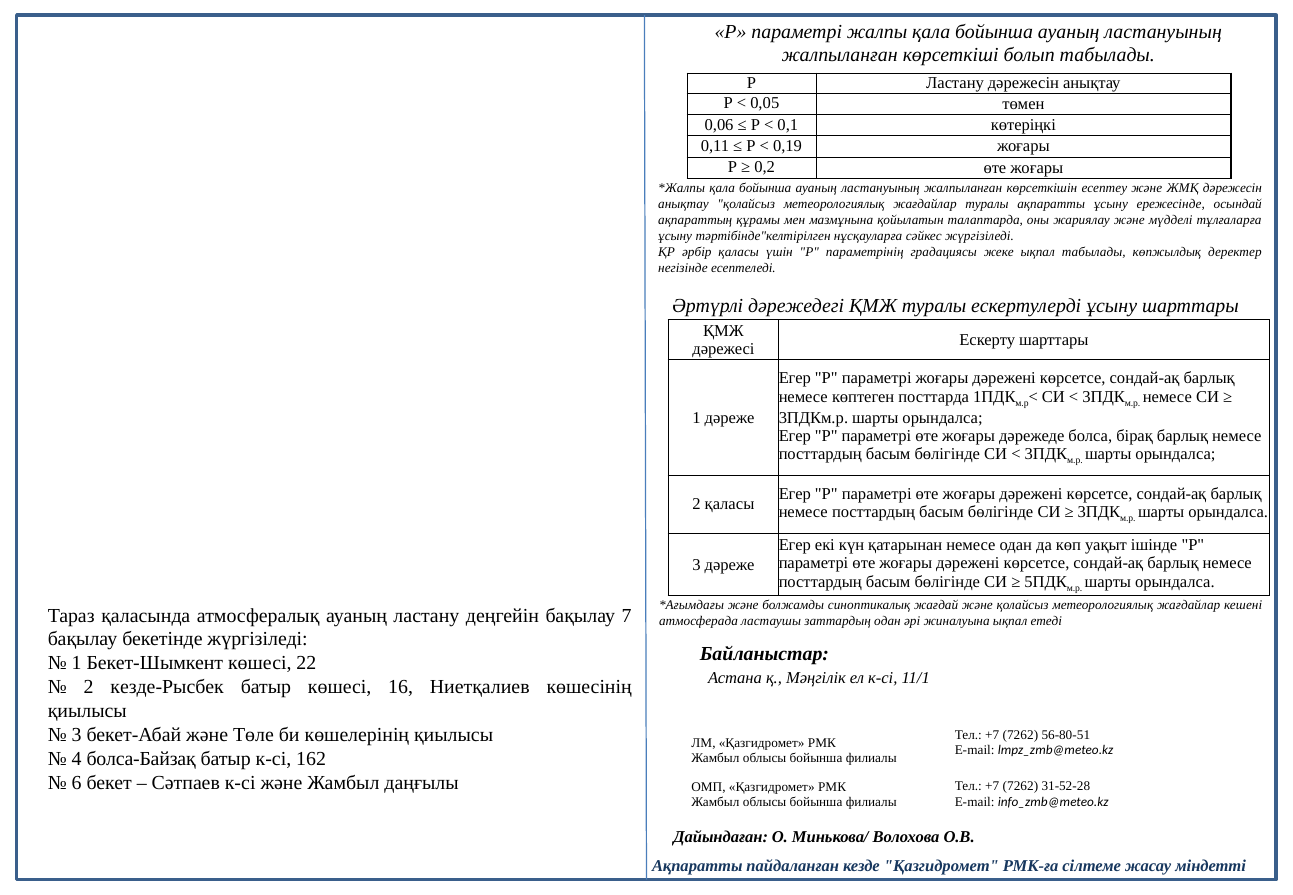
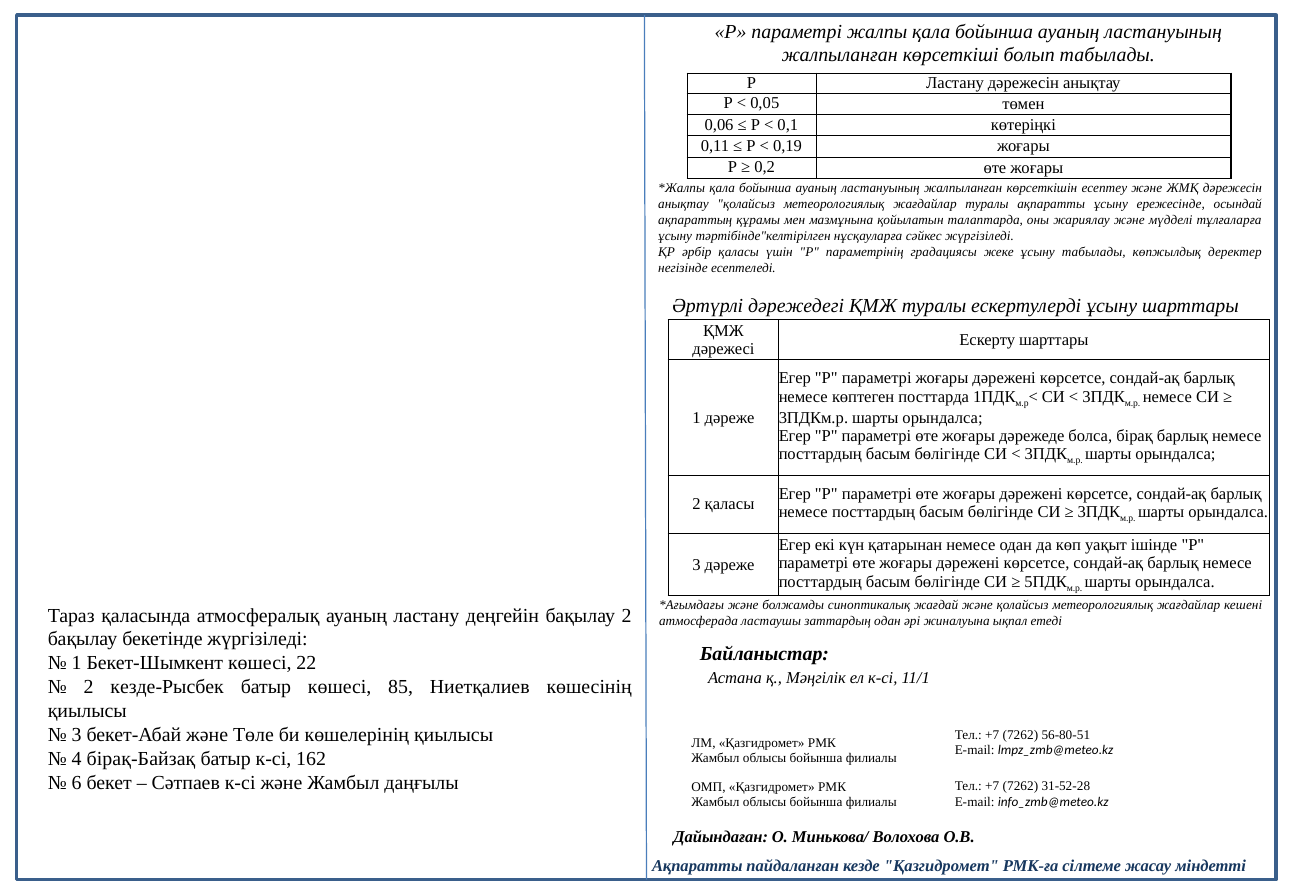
жеке ықпал: ықпал -> ұсыну
бақылау 7: 7 -> 2
16: 16 -> 85
болса-Байзақ: болса-Байзақ -> бірақ-Байзақ
